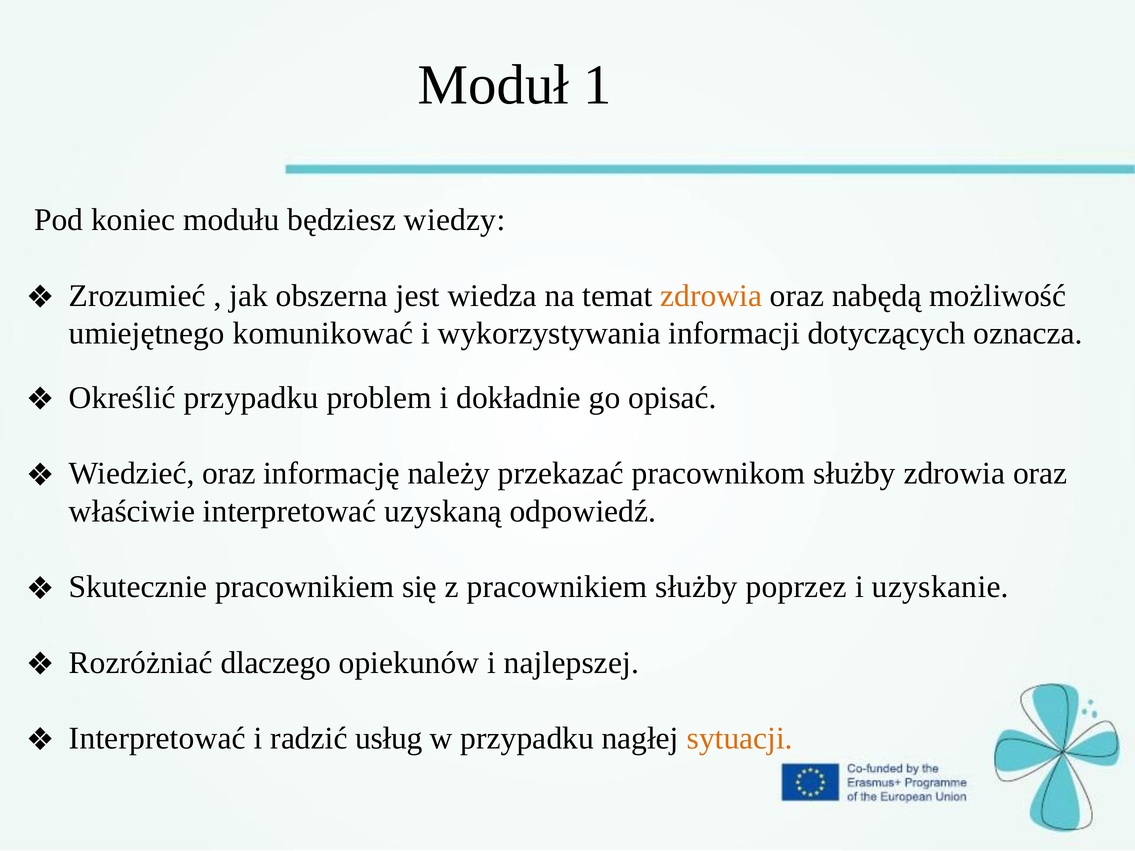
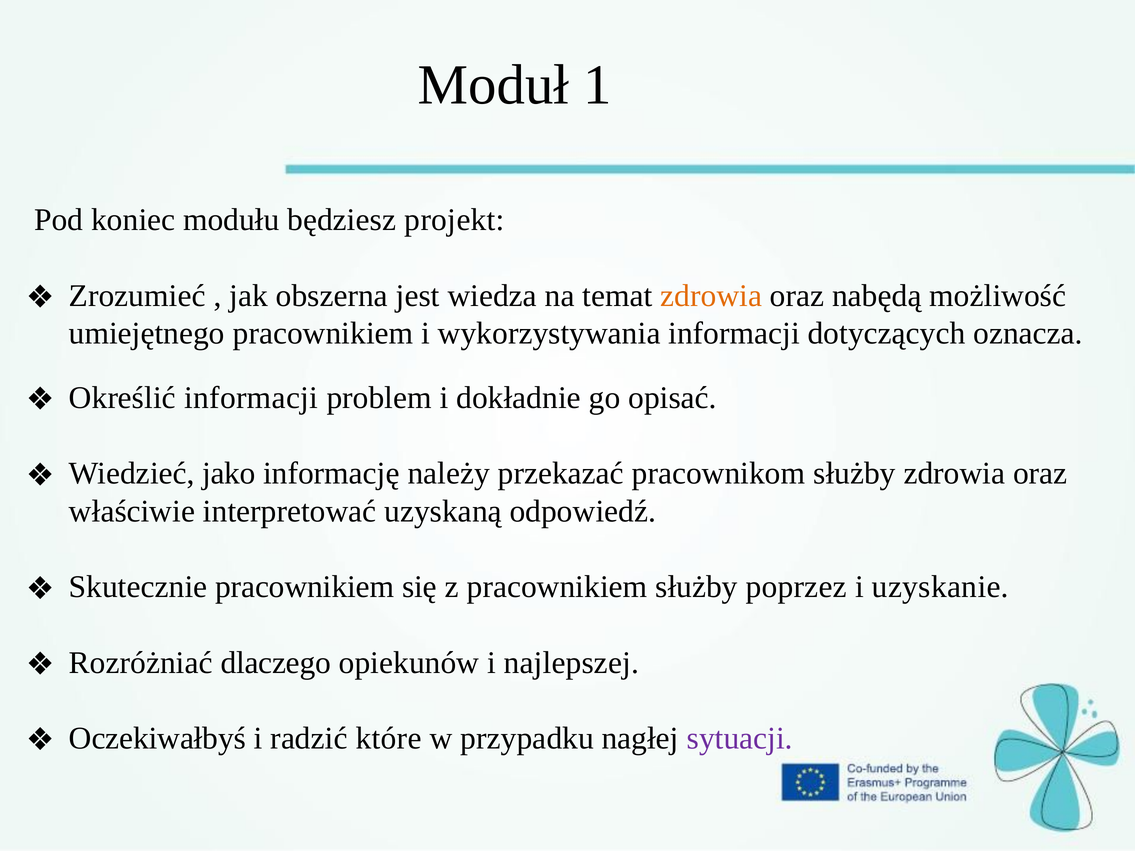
wiedzy: wiedzy -> projekt
umiejętnego komunikować: komunikować -> pracownikiem
Określić przypadku: przypadku -> informacji
Wiedzieć oraz: oraz -> jako
Interpretować at (157, 739): Interpretować -> Oczekiwałbyś
usług: usług -> które
sytuacji colour: orange -> purple
